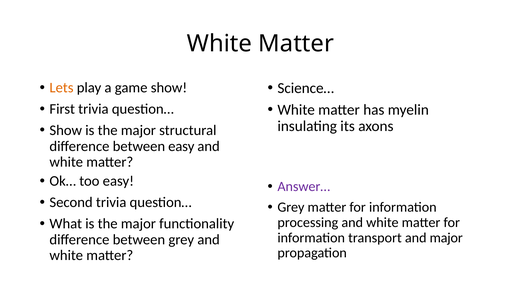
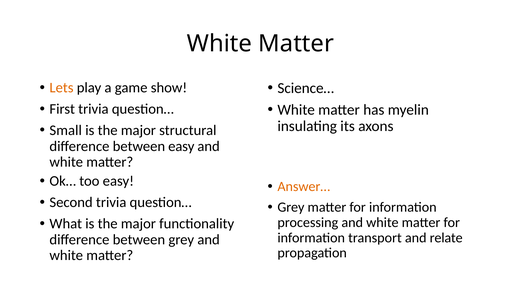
Show at (66, 130): Show -> Small
Answer… colour: purple -> orange
and major: major -> relate
